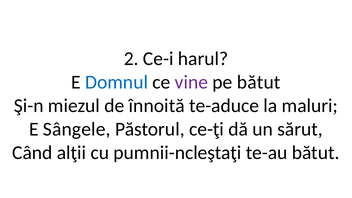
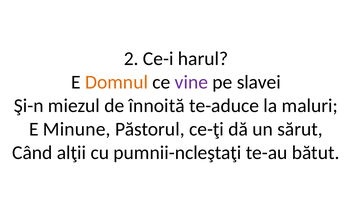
Domnul colour: blue -> orange
pe bătut: bătut -> slavei
Sângele: Sângele -> Minune
